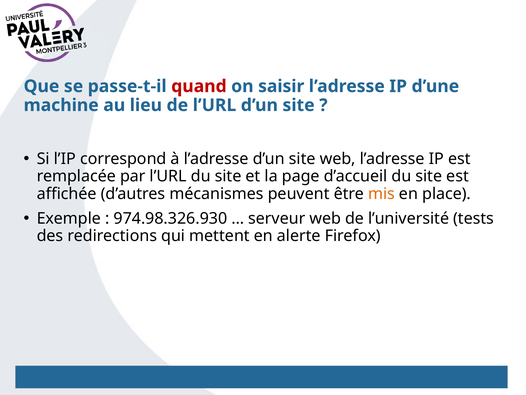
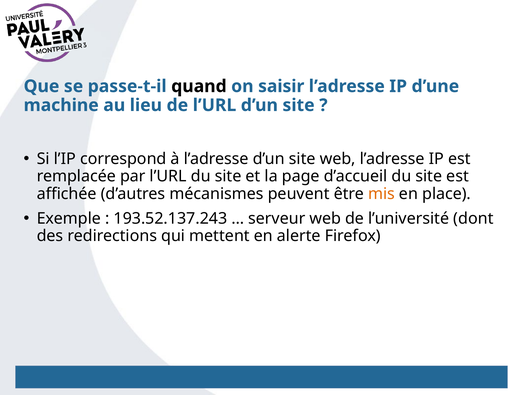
quand colour: red -> black
974.98.326.930: 974.98.326.930 -> 193.52.137.243
tests: tests -> dont
